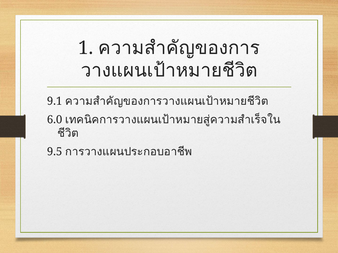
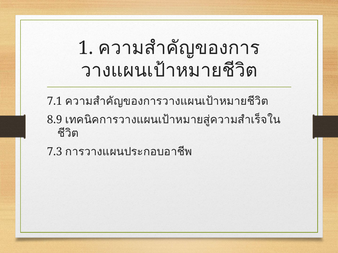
9.1: 9.1 -> 7.1
6.0: 6.0 -> 8.9
9.5: 9.5 -> 7.3
